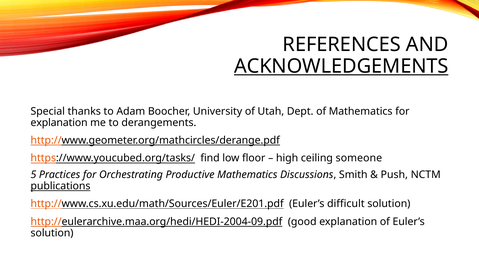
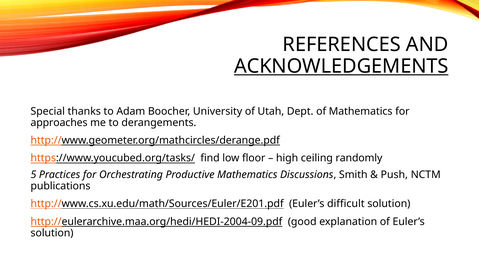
explanation at (59, 122): explanation -> approaches
someone: someone -> randomly
publications underline: present -> none
